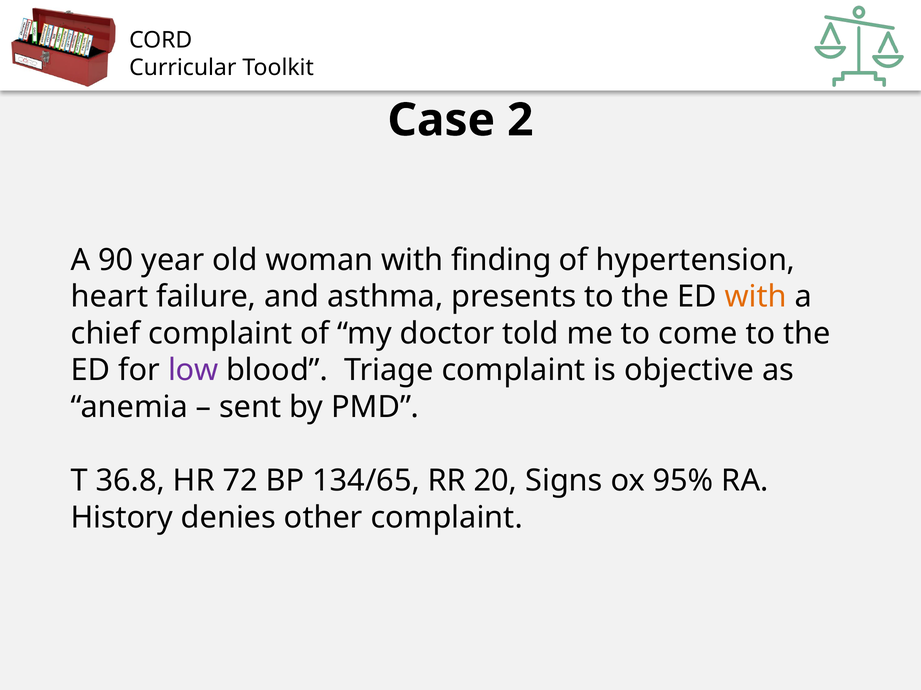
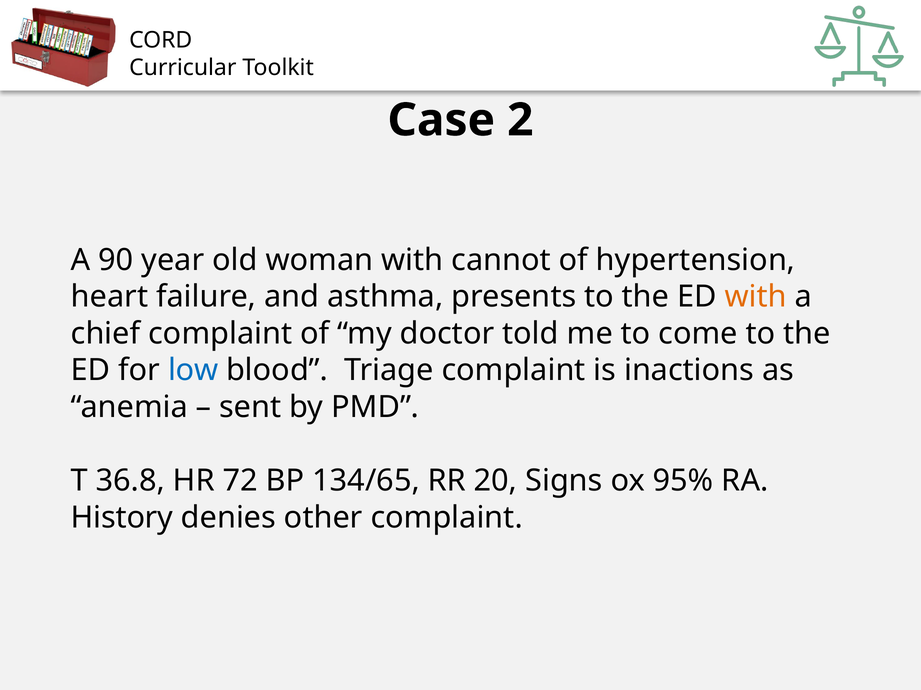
finding: finding -> cannot
low colour: purple -> blue
objective: objective -> inactions
